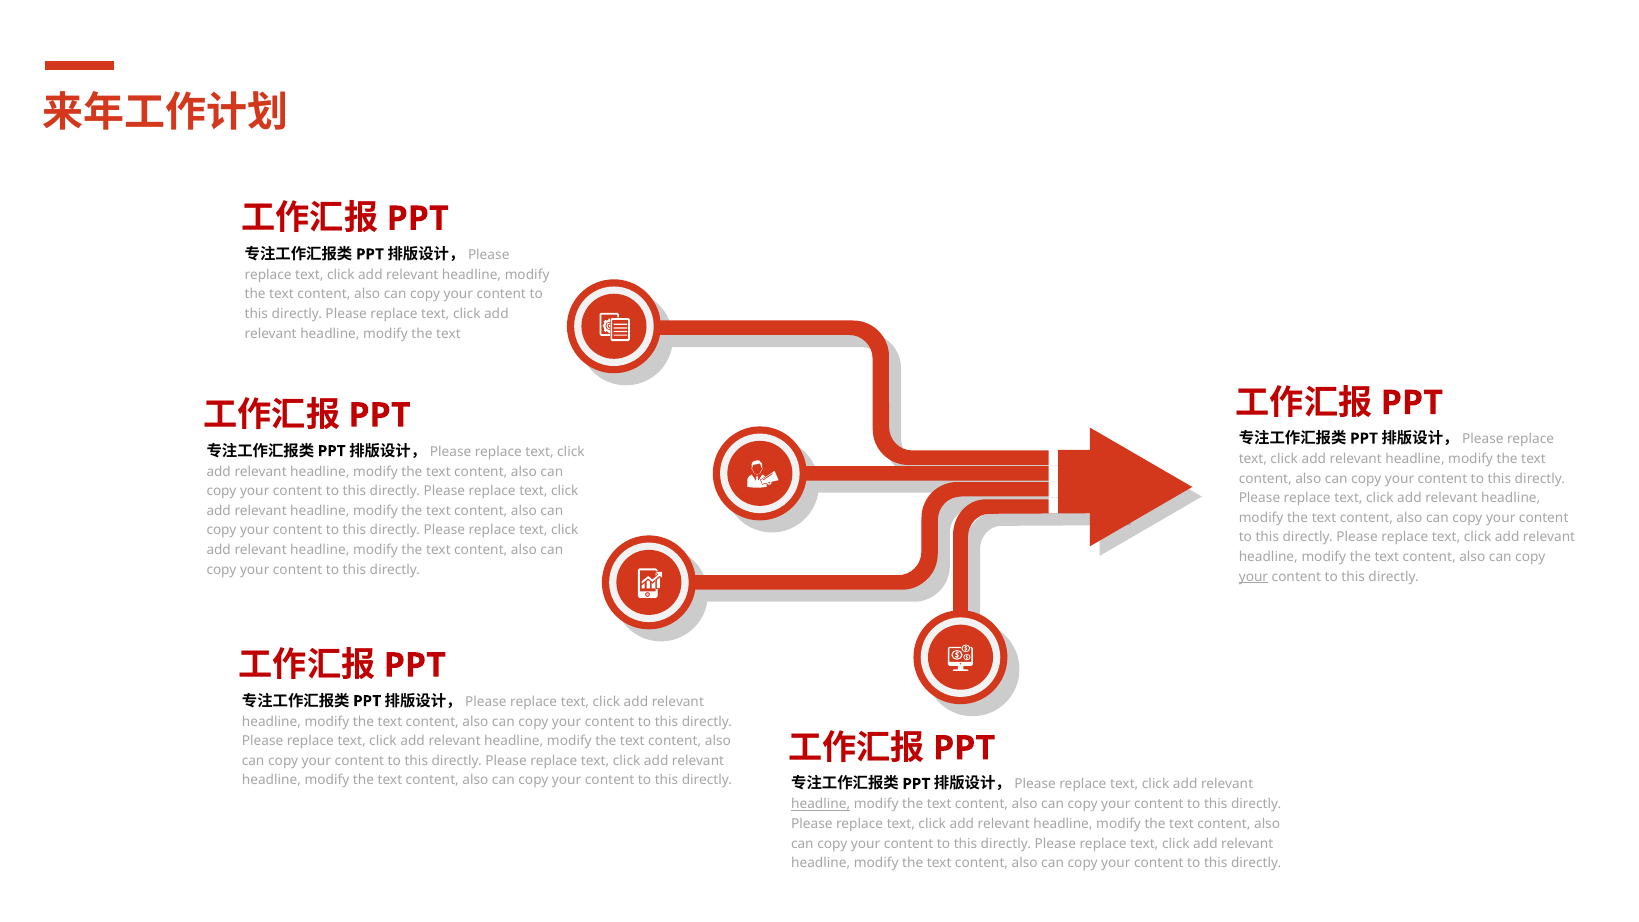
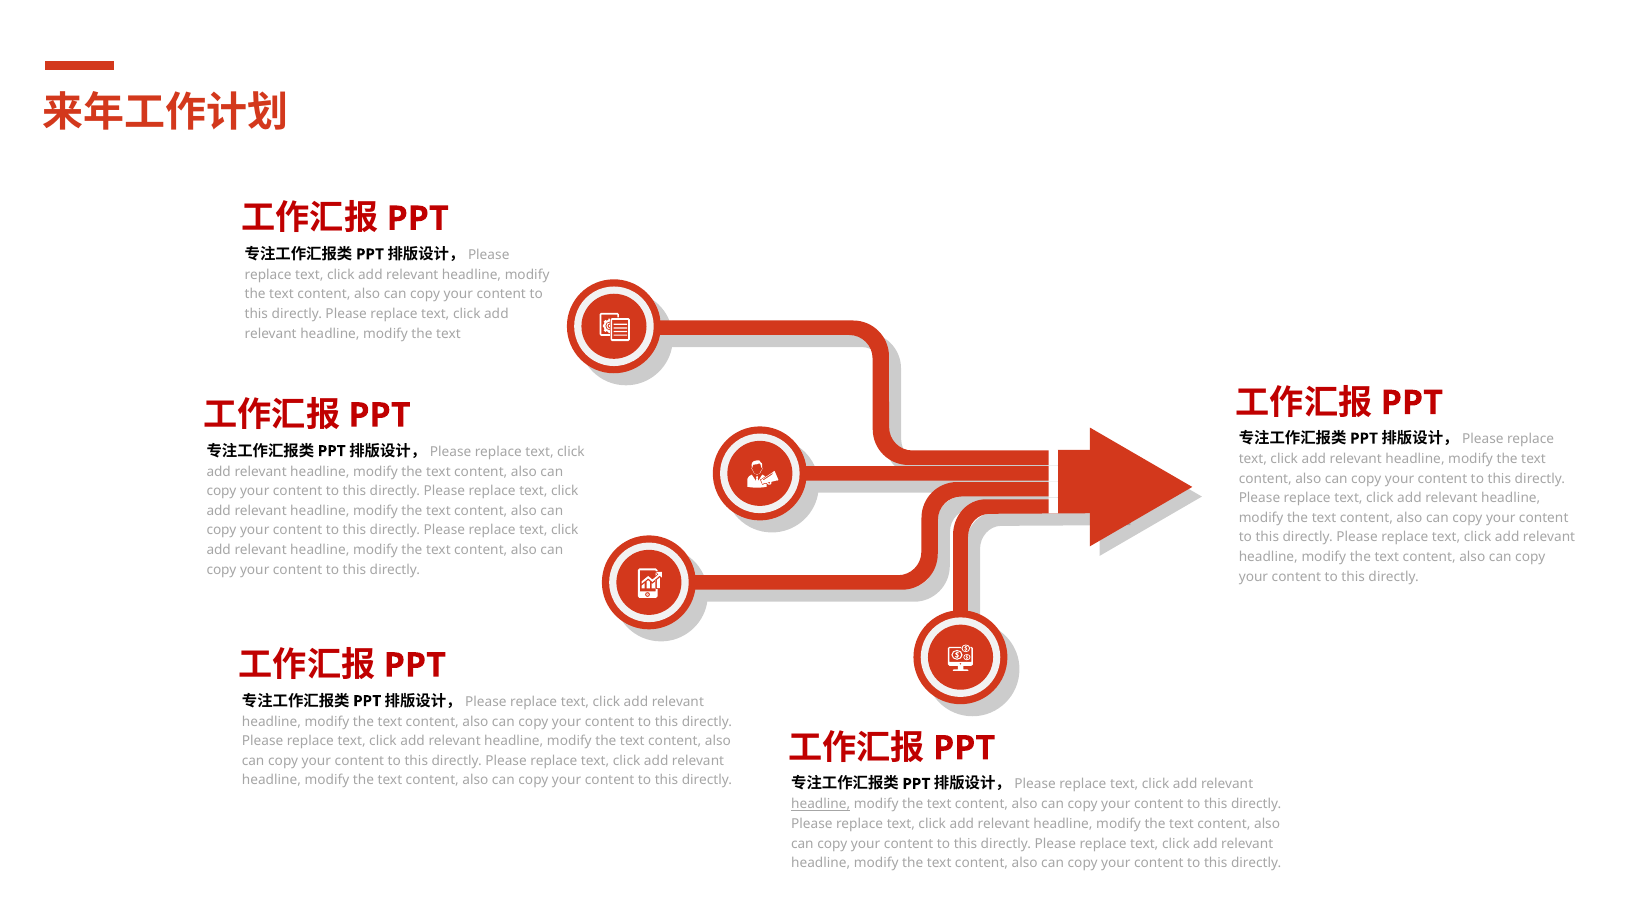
your at (1253, 577) underline: present -> none
